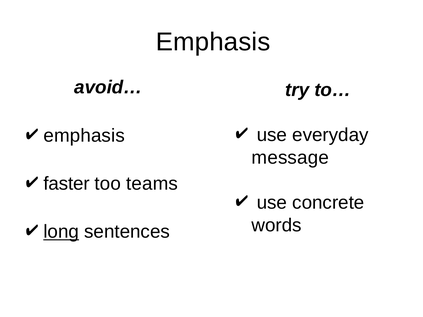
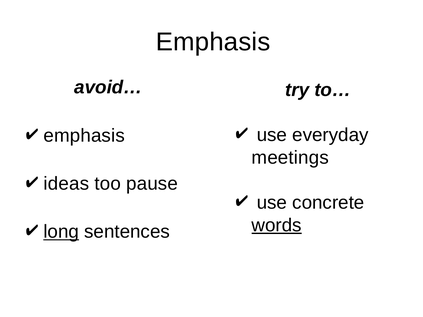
message: message -> meetings
faster: faster -> ideas
teams: teams -> pause
words underline: none -> present
